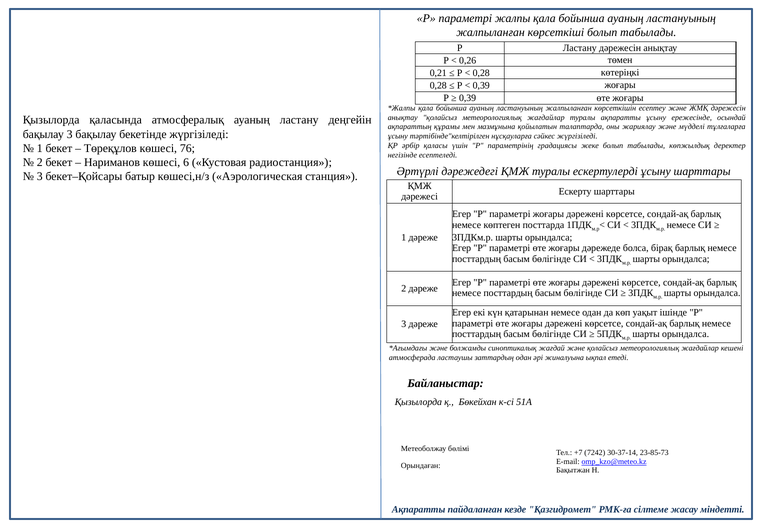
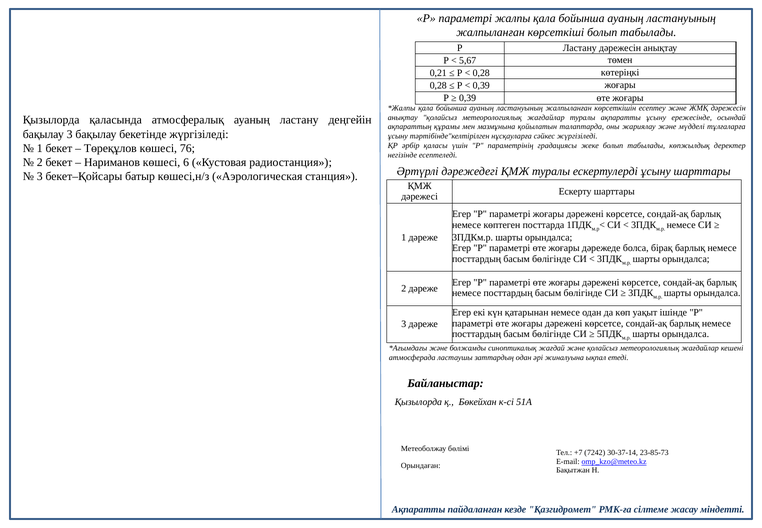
0,26: 0,26 -> 5,67
